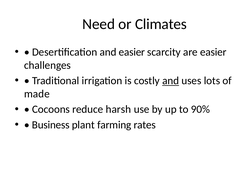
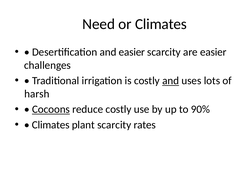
made: made -> harsh
Cocoons underline: none -> present
reduce harsh: harsh -> costly
Business at (51, 124): Business -> Climates
plant farming: farming -> scarcity
